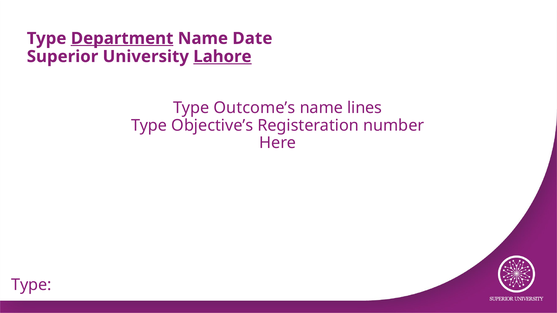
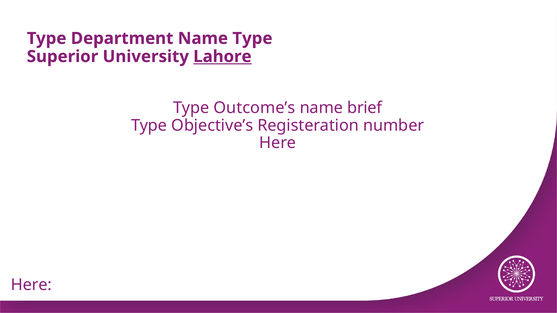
Department underline: present -> none
Name Date: Date -> Type
lines: lines -> brief
Type at (31, 285): Type -> Here
